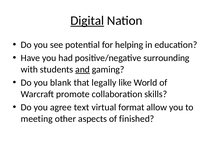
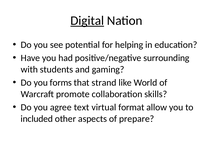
and underline: present -> none
blank: blank -> forms
legally: legally -> strand
meeting: meeting -> included
finished: finished -> prepare
